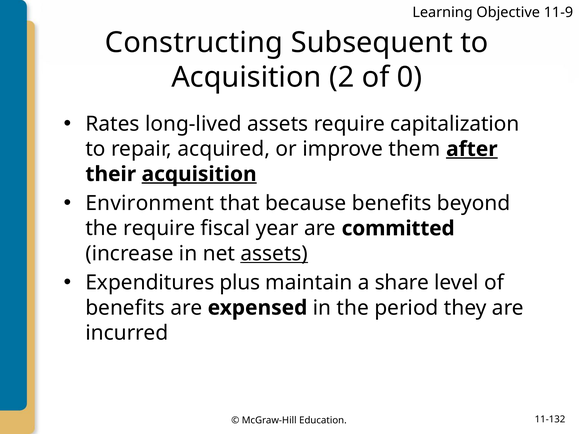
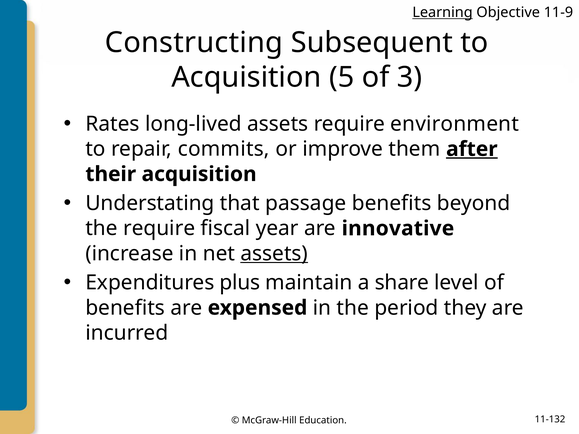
Learning underline: none -> present
2: 2 -> 5
0: 0 -> 3
capitalization: capitalization -> environment
acquired: acquired -> commits
acquisition at (199, 174) underline: present -> none
Environment: Environment -> Understating
because: because -> passage
committed: committed -> innovative
